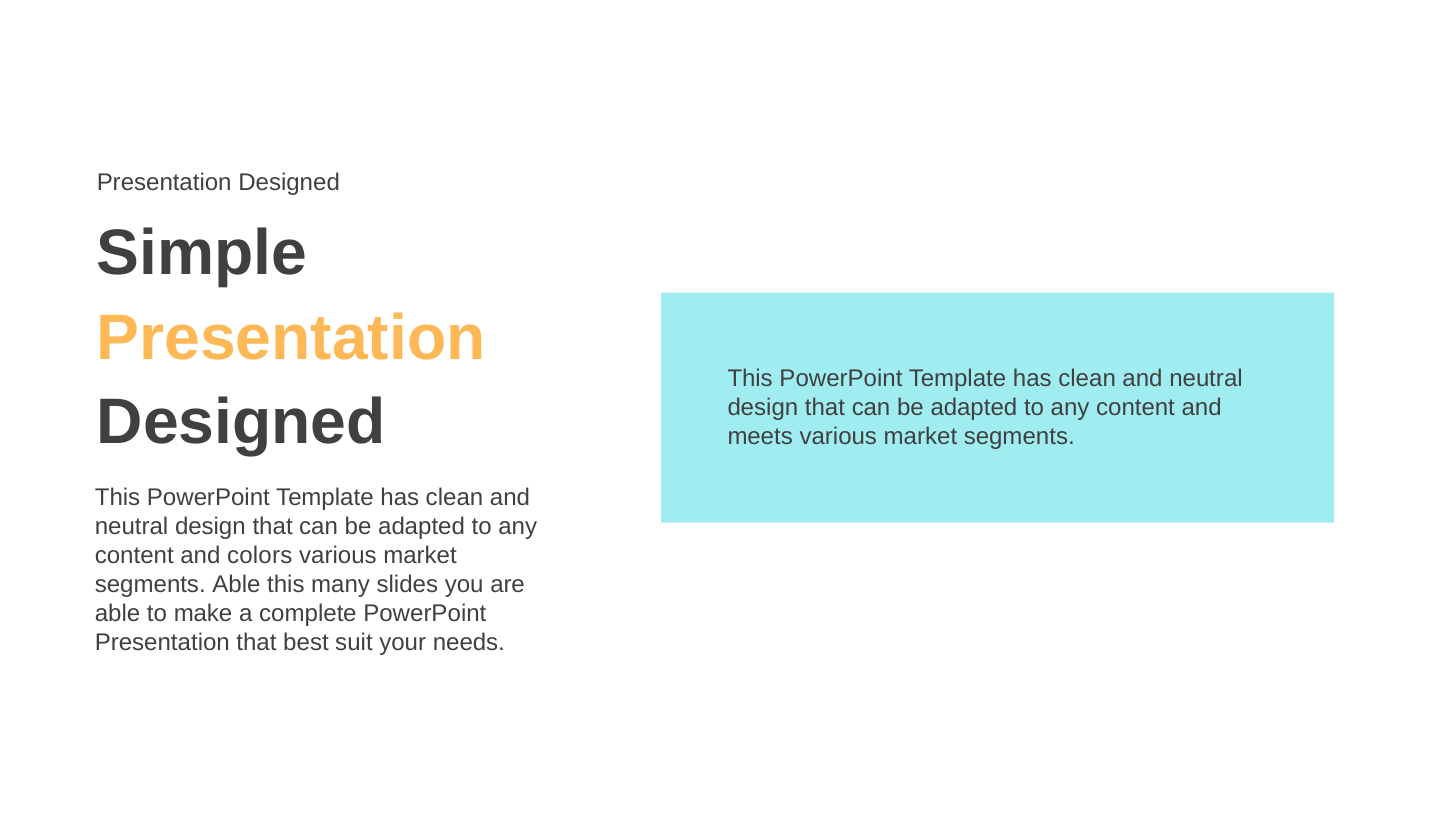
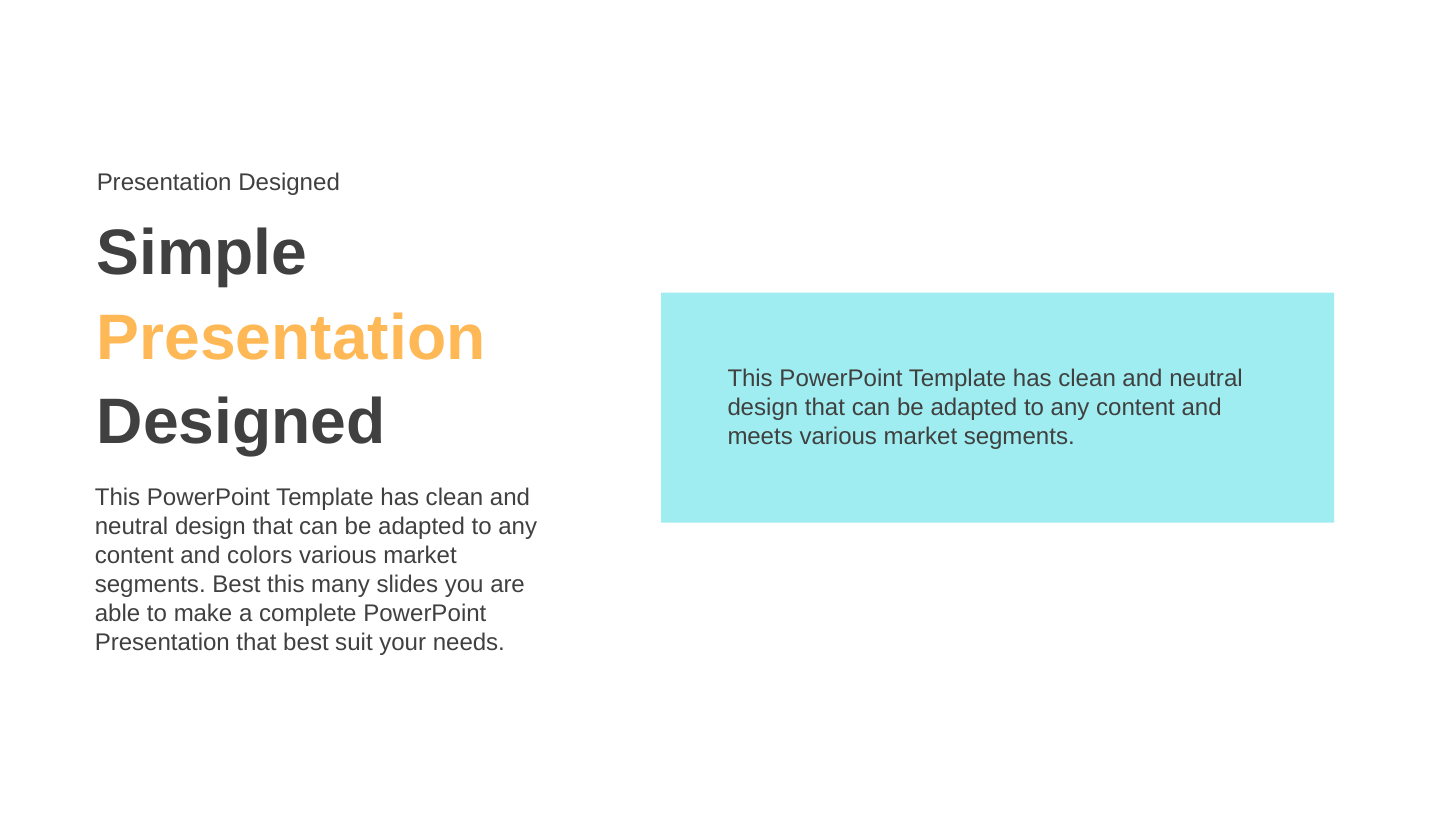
segments Able: Able -> Best
